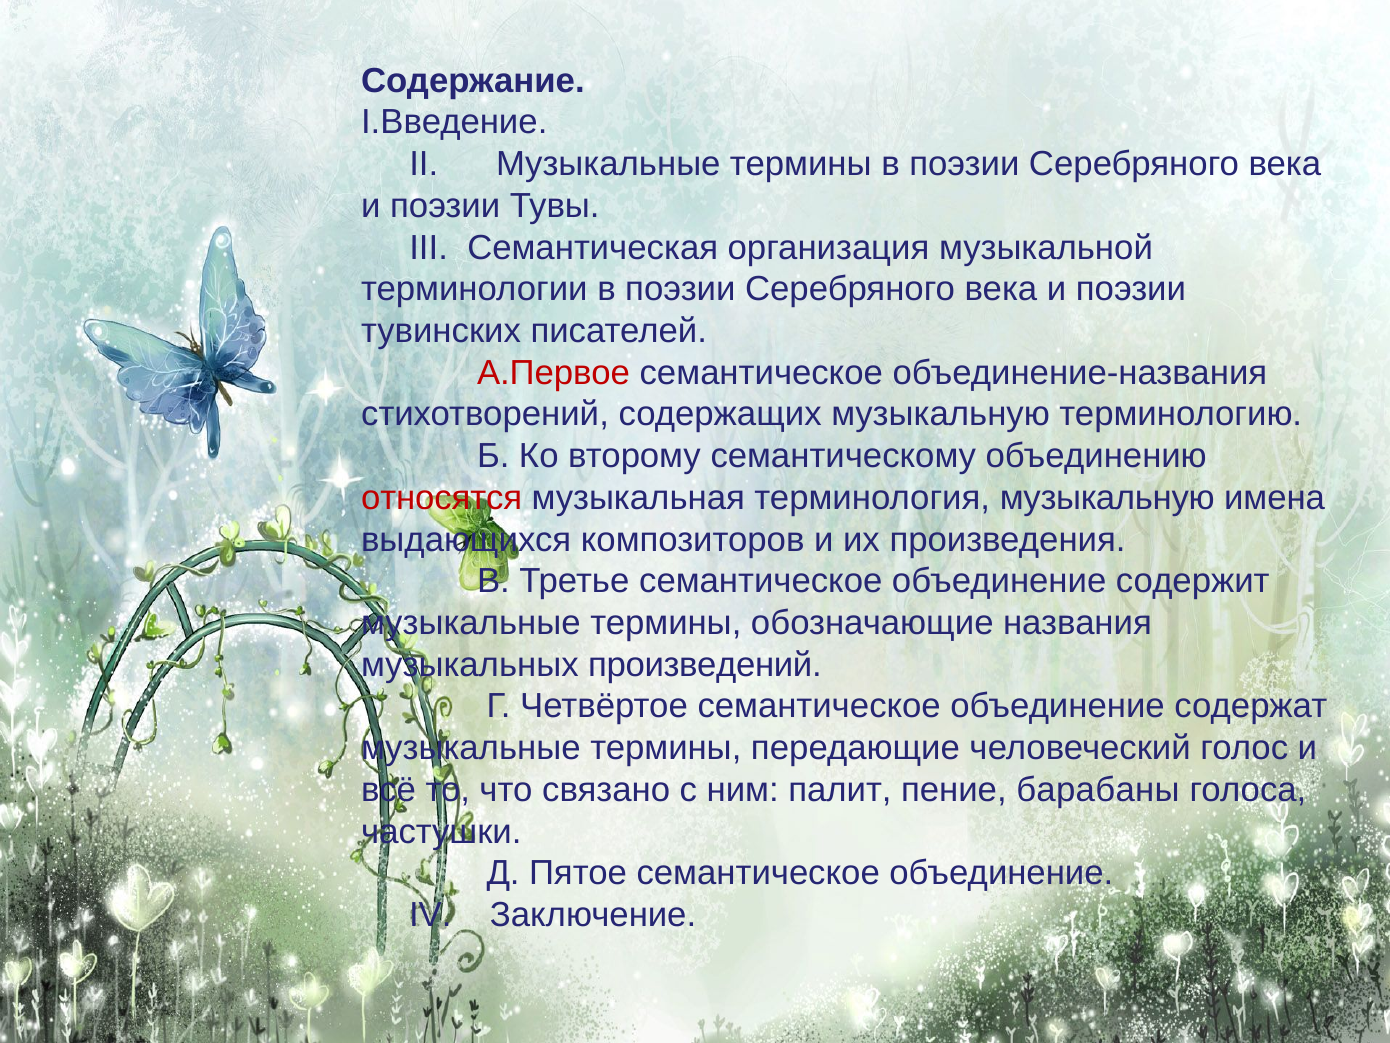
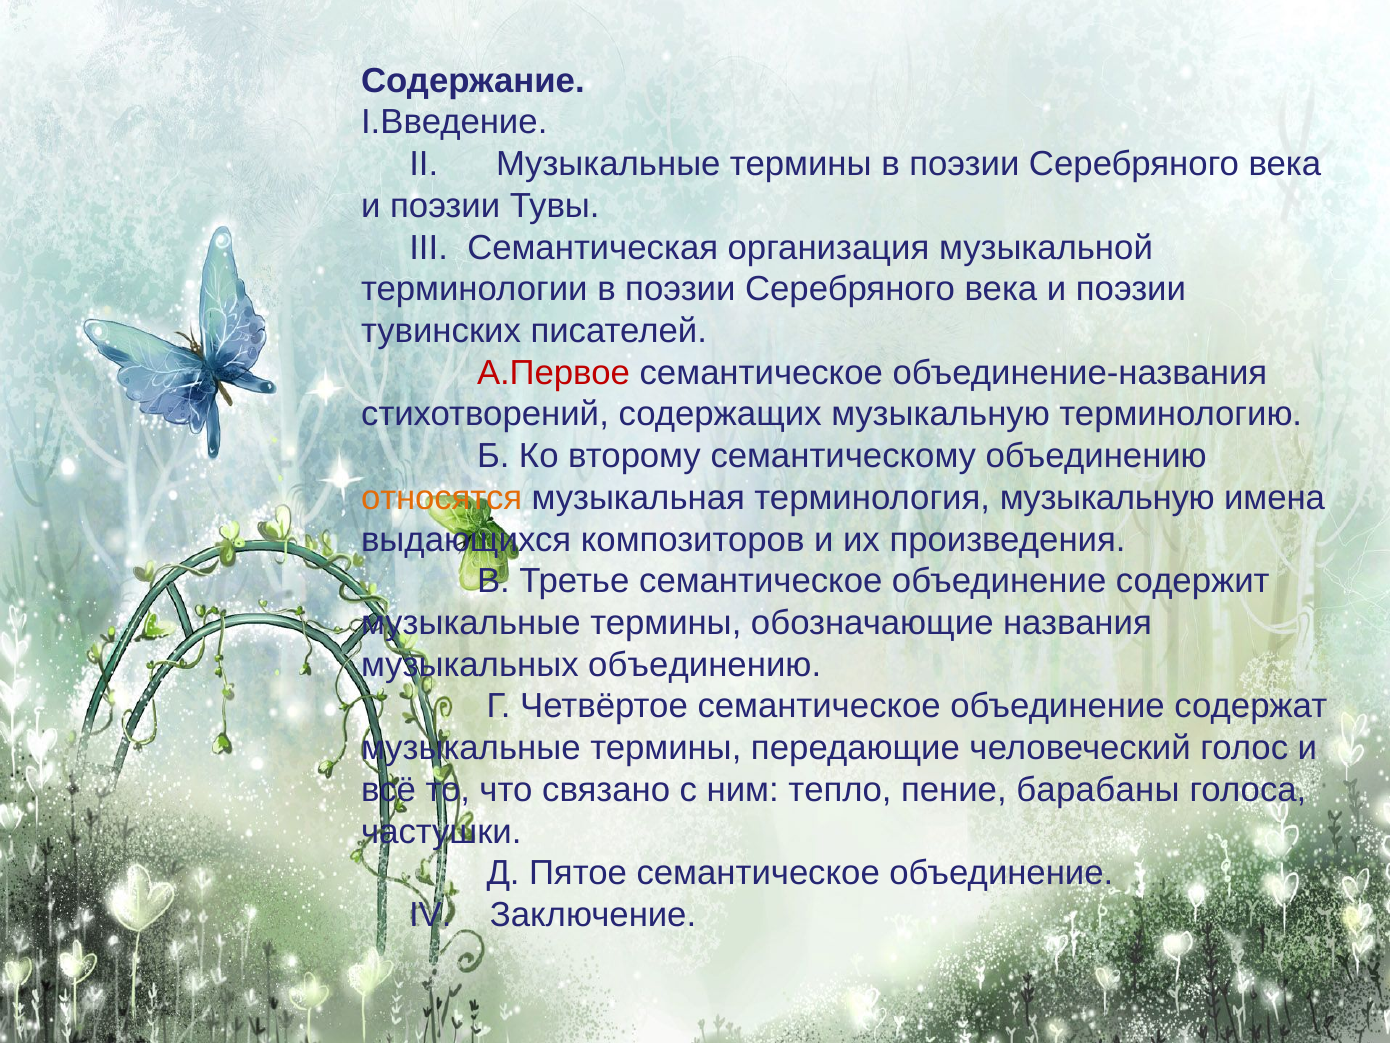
относятся colour: red -> orange
музыкальных произведений: произведений -> объединению
палит: палит -> тепло
